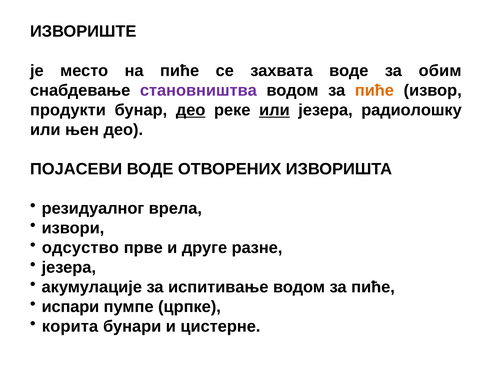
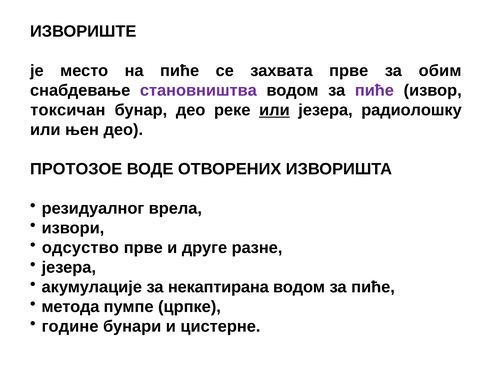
захвата водe: водe -> прве
пиће at (374, 90) colour: orange -> purple
продукти: продукти -> токсичан
део at (191, 110) underline: present -> none
ПОЈАСЕВИ: ПОЈАСЕВИ -> ПРОТОЗОЕ
испитивање: испитивање -> некаптирана
испари: испари -> метода
корита: корита -> године
